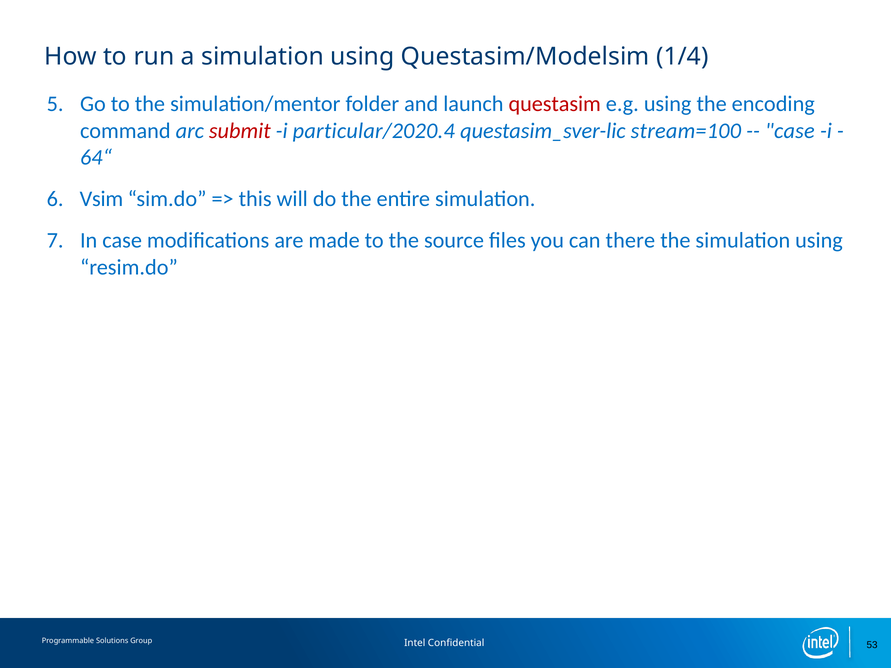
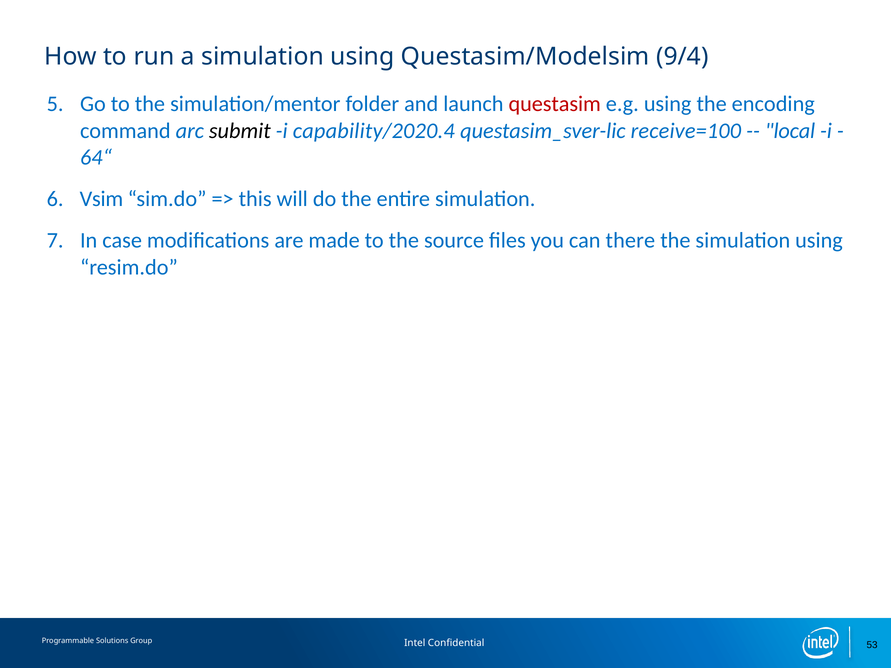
1/4: 1/4 -> 9/4
submit colour: red -> black
particular/2020.4: particular/2020.4 -> capability/2020.4
stream=100: stream=100 -> receive=100
case at (790, 131): case -> local
